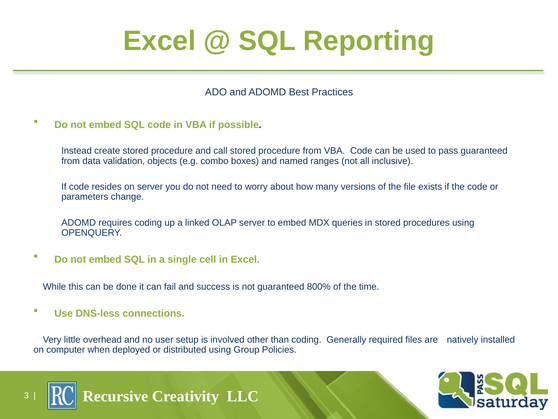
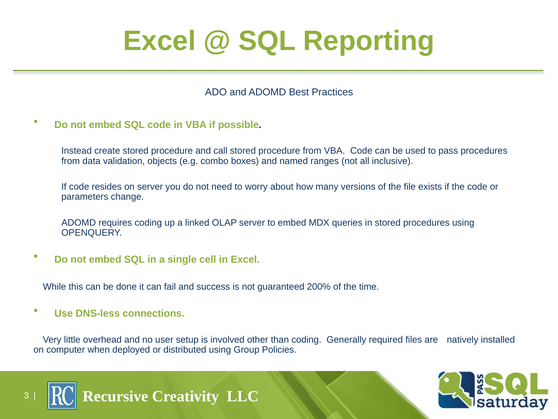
pass guaranteed: guaranteed -> procedures
800%: 800% -> 200%
